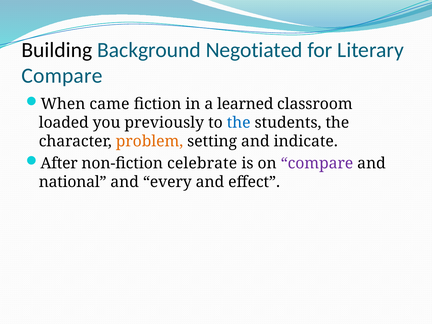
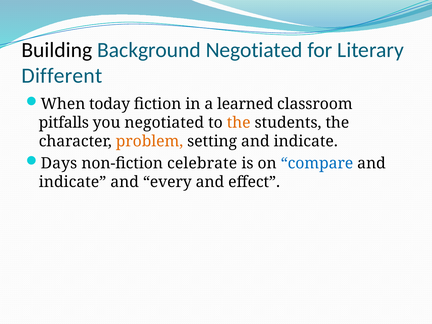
Compare at (62, 76): Compare -> Different
came: came -> today
loaded: loaded -> pitfalls
you previously: previously -> negotiated
the at (239, 123) colour: blue -> orange
After: After -> Days
compare at (317, 163) colour: purple -> blue
national at (73, 182): national -> indicate
